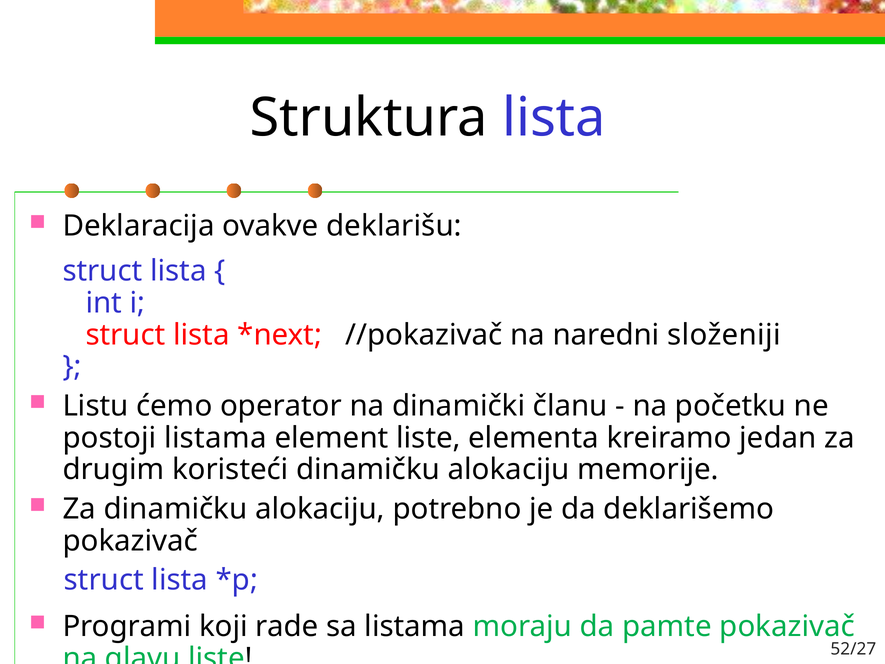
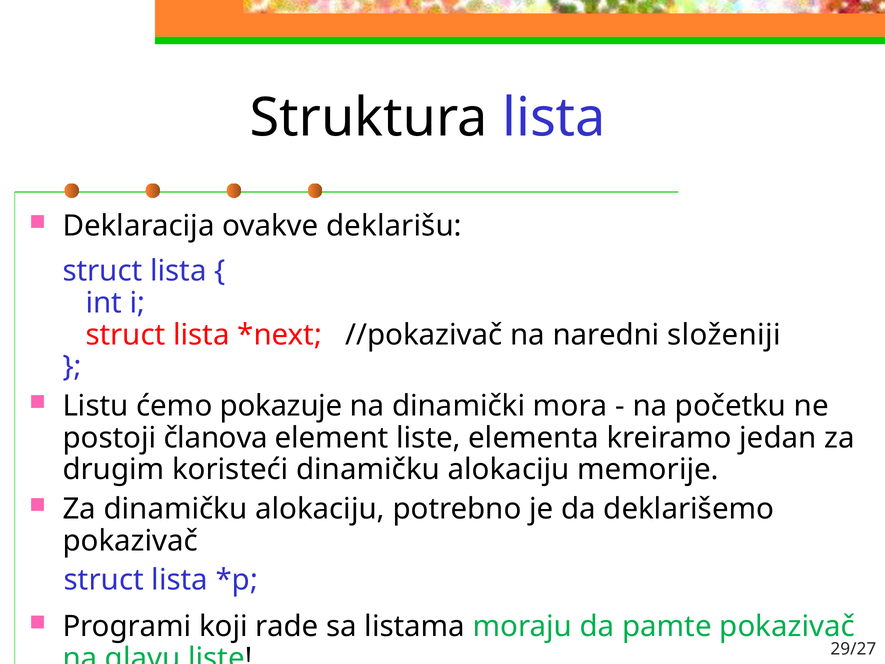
operator: operator -> pokazuje
članu: članu -> mora
postoji listama: listama -> članova
52/27: 52/27 -> 29/27
